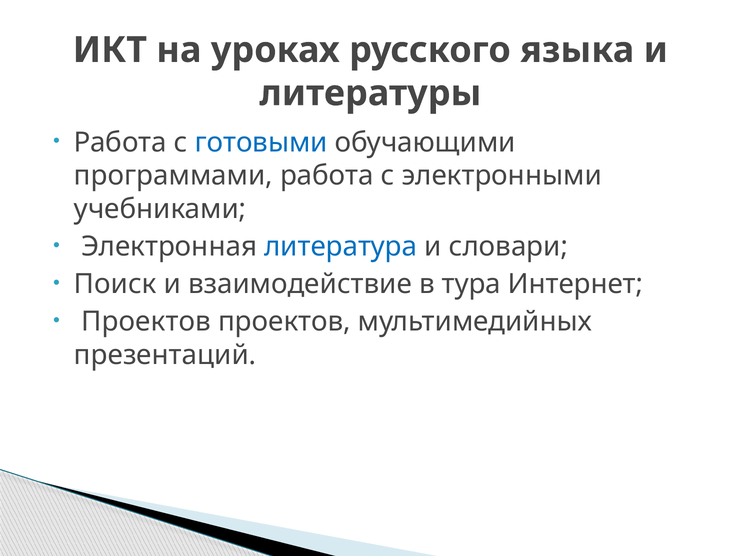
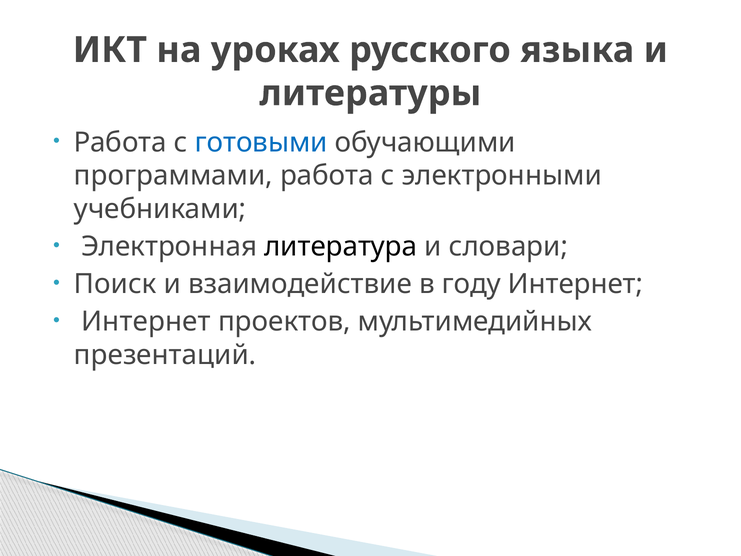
литература colour: blue -> black
тура: тура -> году
Проектов at (146, 322): Проектов -> Интернет
